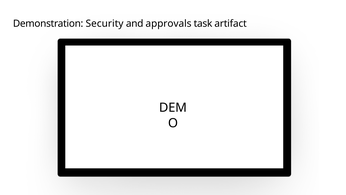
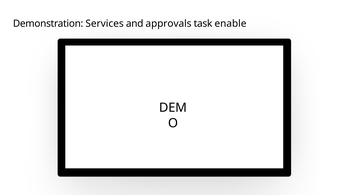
Security: Security -> Services
artifact: artifact -> enable
